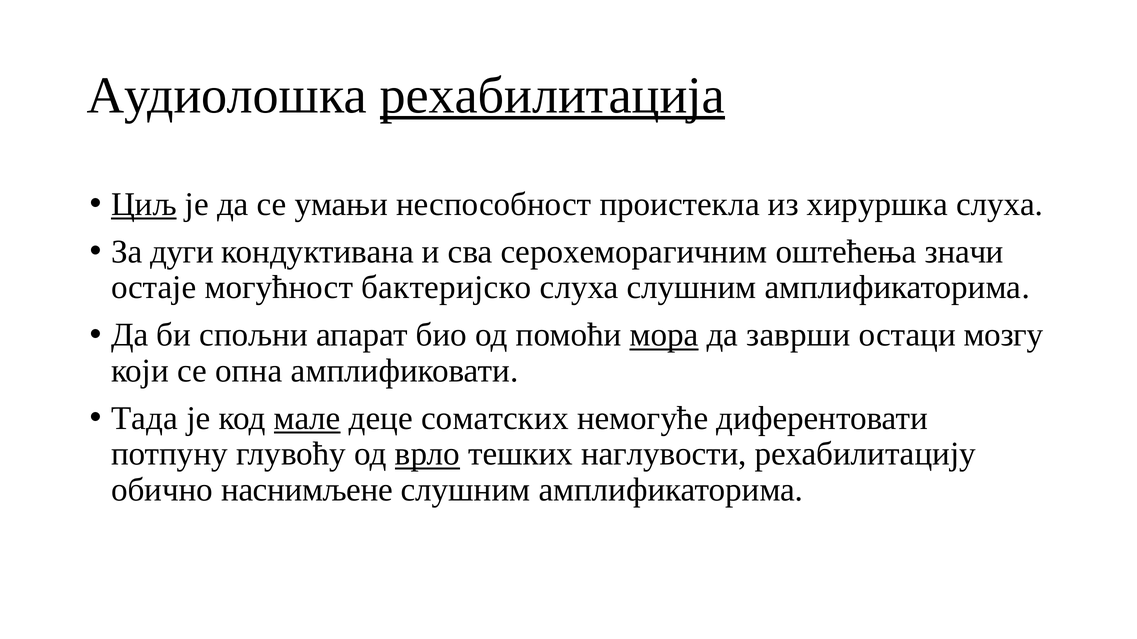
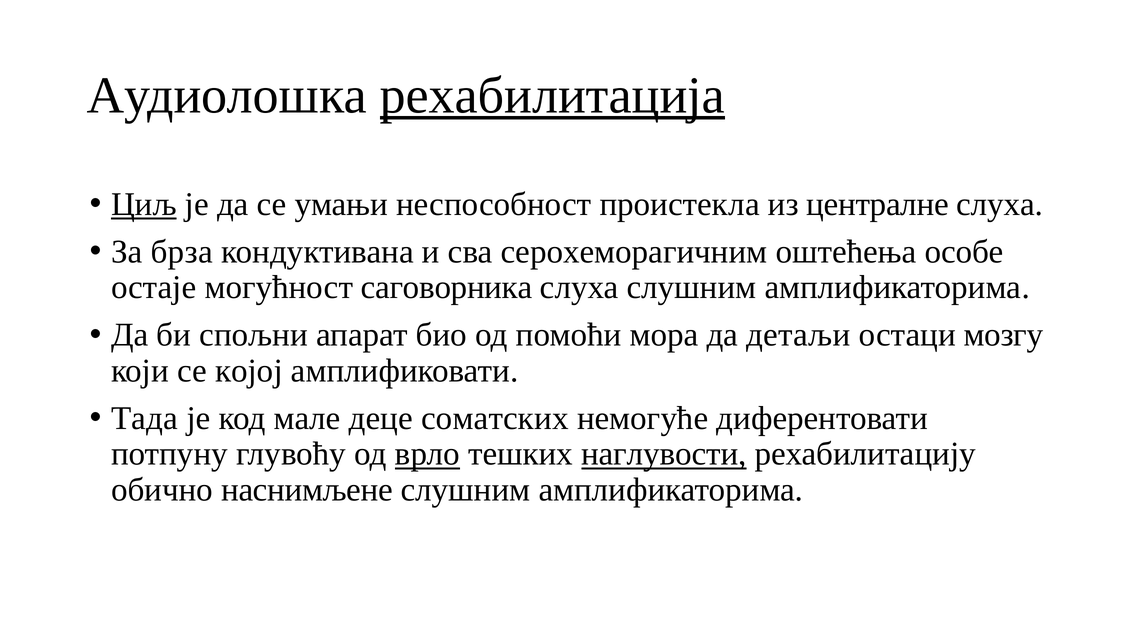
хируршка: хируршка -> централне
дуги: дуги -> брза
значи: значи -> особе
бактеријско: бактеријско -> саговорника
мора underline: present -> none
заврши: заврши -> детаљи
опна: опна -> којој
мале underline: present -> none
наглувости underline: none -> present
